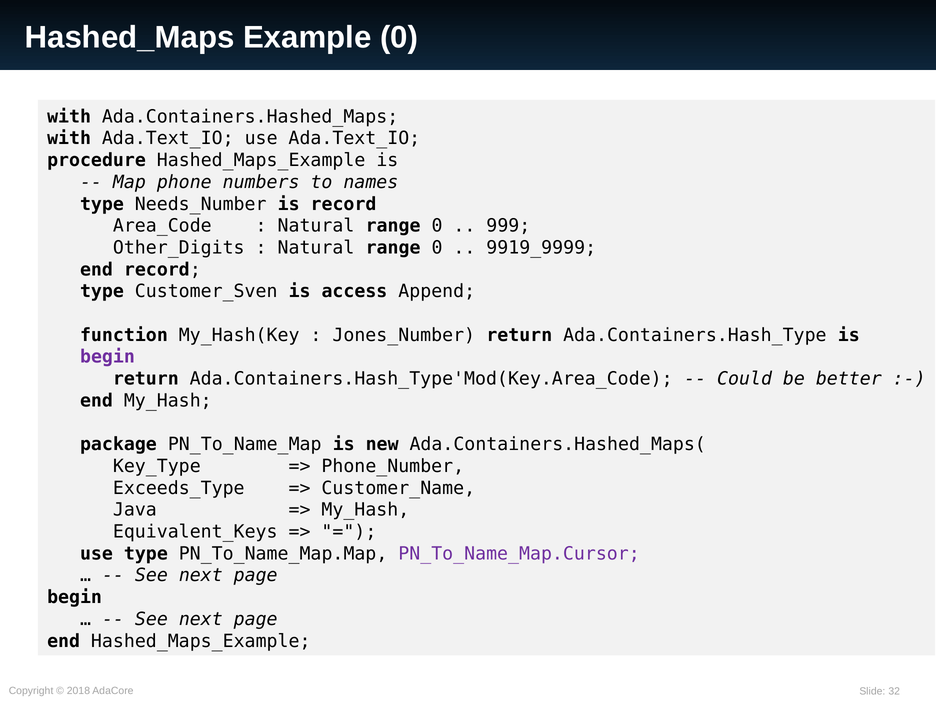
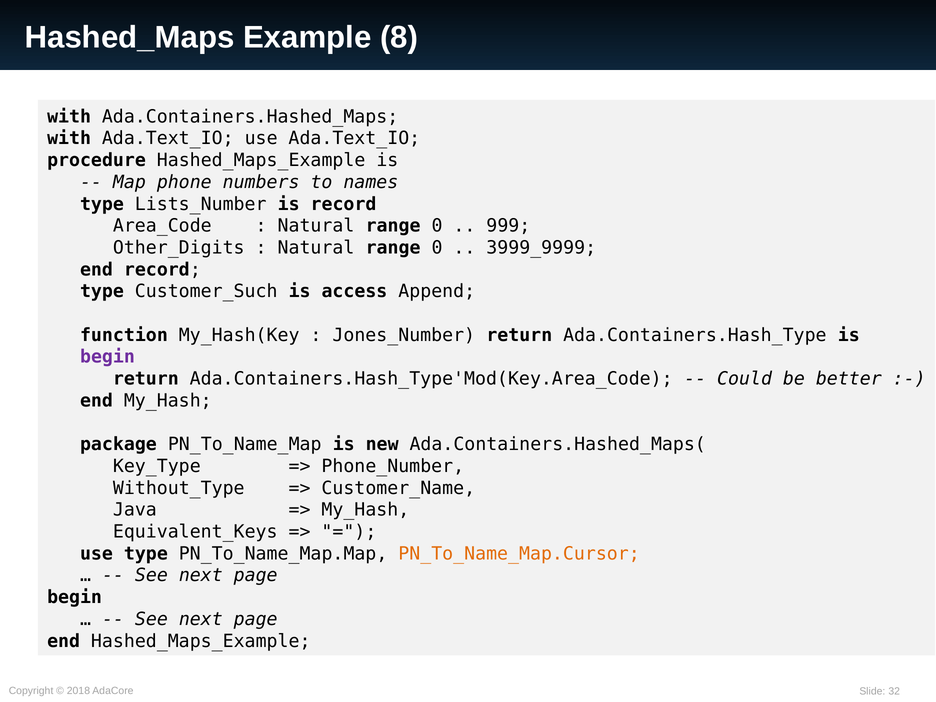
Example 0: 0 -> 8
Needs_Number: Needs_Number -> Lists_Number
9919_9999: 9919_9999 -> 3999_9999
Customer_Sven: Customer_Sven -> Customer_Such
Exceeds_Type: Exceeds_Type -> Without_Type
PN_To_Name_Map.Cursor colour: purple -> orange
